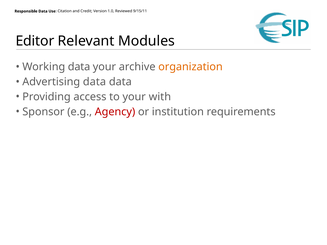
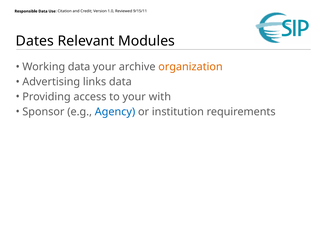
Editor: Editor -> Dates
Advertising data: data -> links
Agency colour: red -> blue
